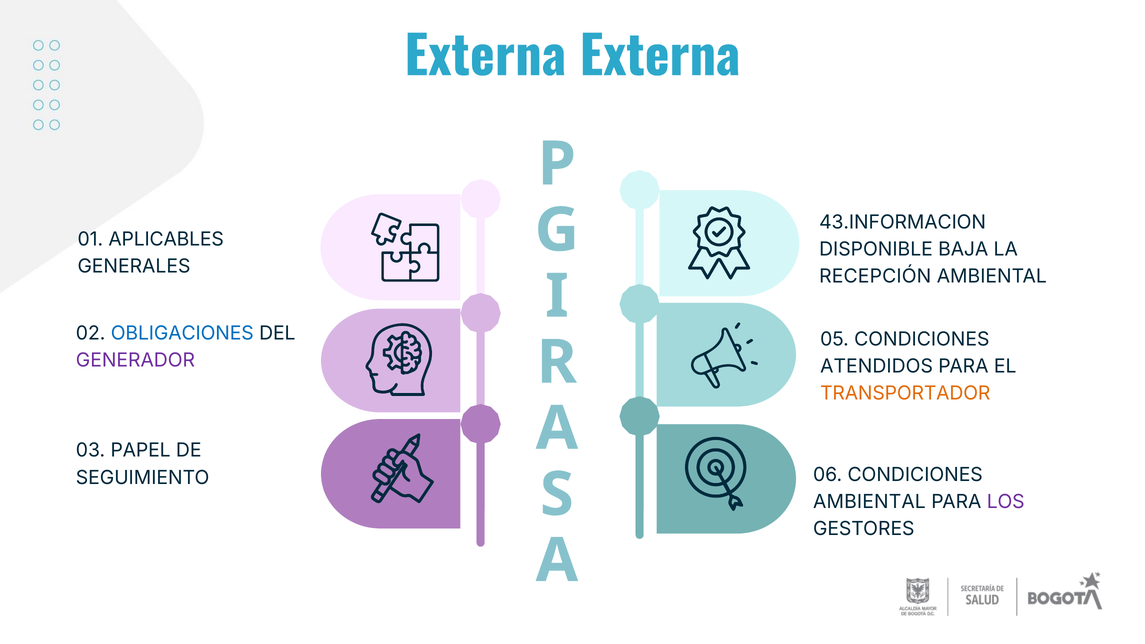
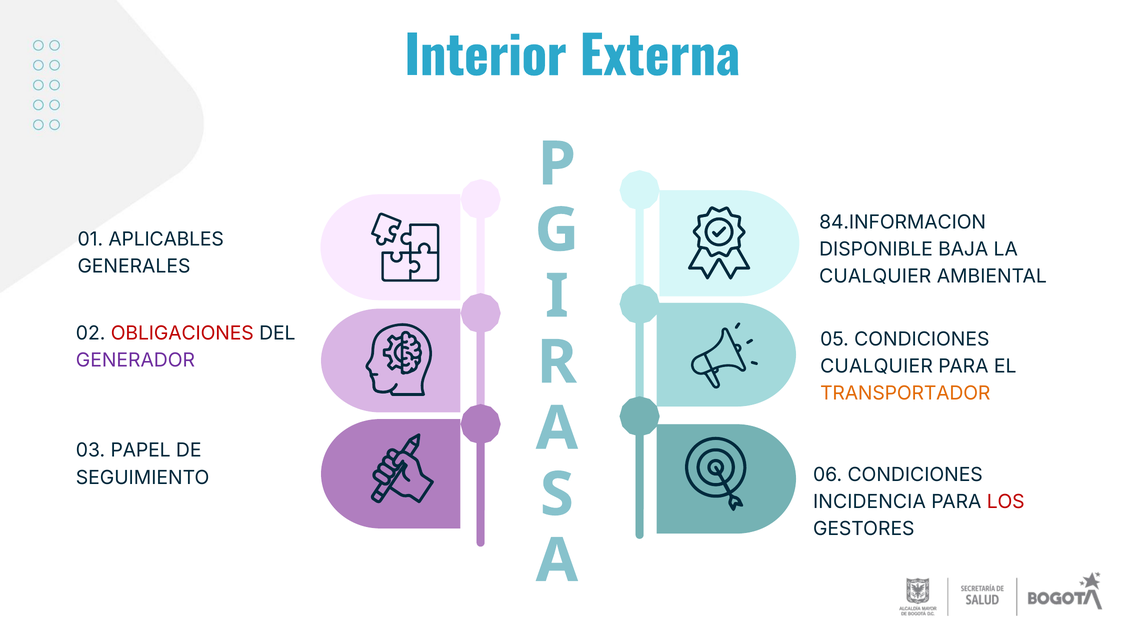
Externa at (485, 58): Externa -> Interior
43.INFORMACION: 43.INFORMACION -> 84.INFORMACION
RECEPCIÓN at (875, 276): RECEPCIÓN -> CUALQUIER
OBLIGACIONES colour: blue -> red
ATENDIDOS at (877, 366): ATENDIDOS -> CUALQUIER
AMBIENTAL at (869, 502): AMBIENTAL -> INCIDENCIA
LOS colour: purple -> red
